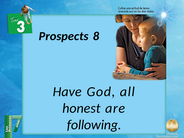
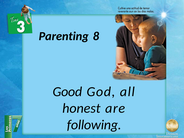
Prospects: Prospects -> Parenting
Have: Have -> Good
